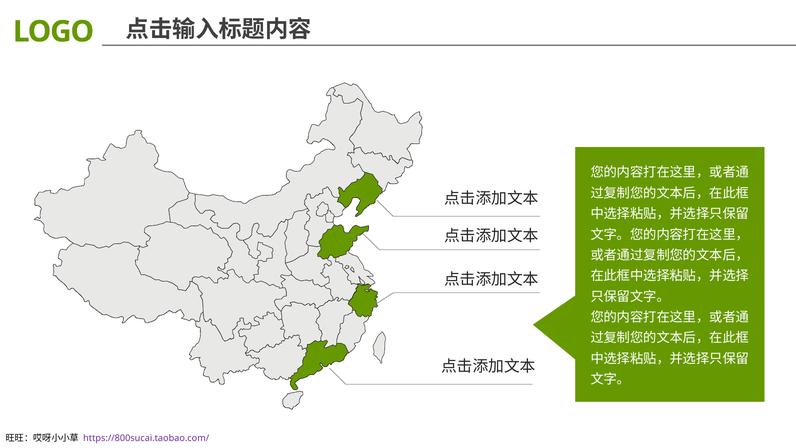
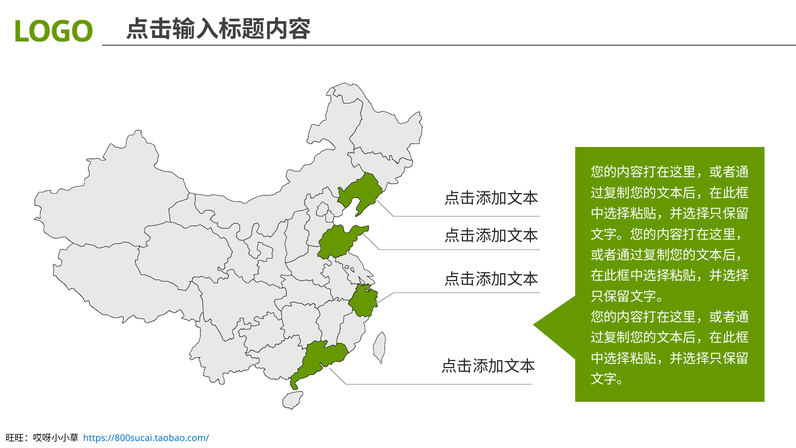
https://800sucai.taobao.com/ colour: purple -> blue
